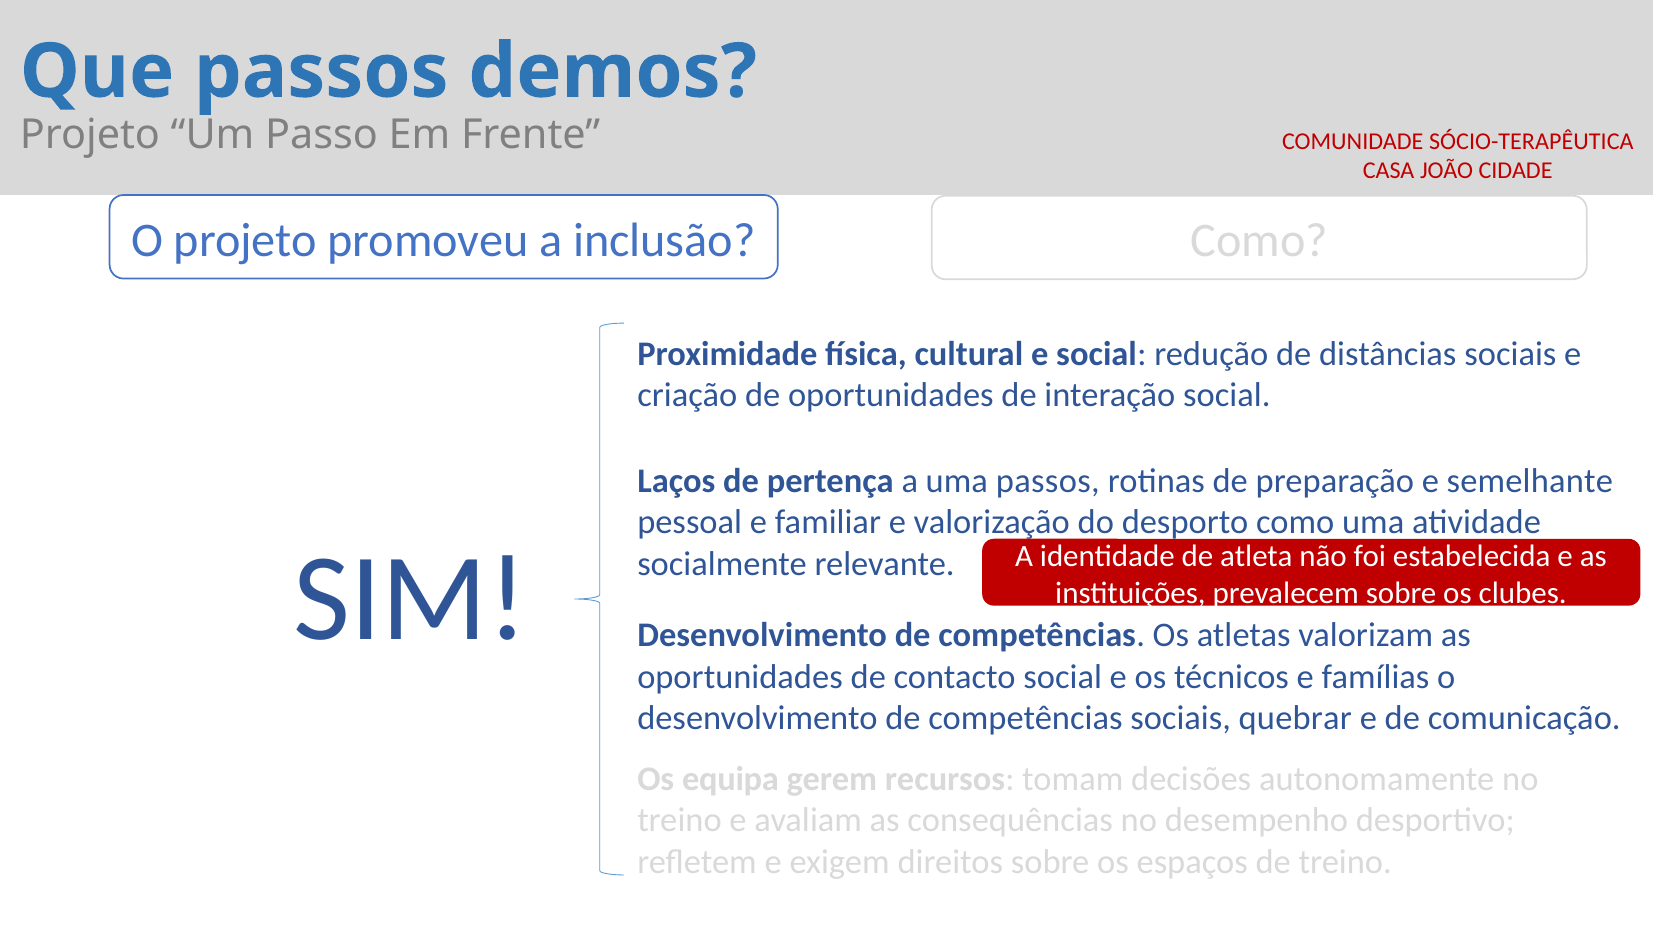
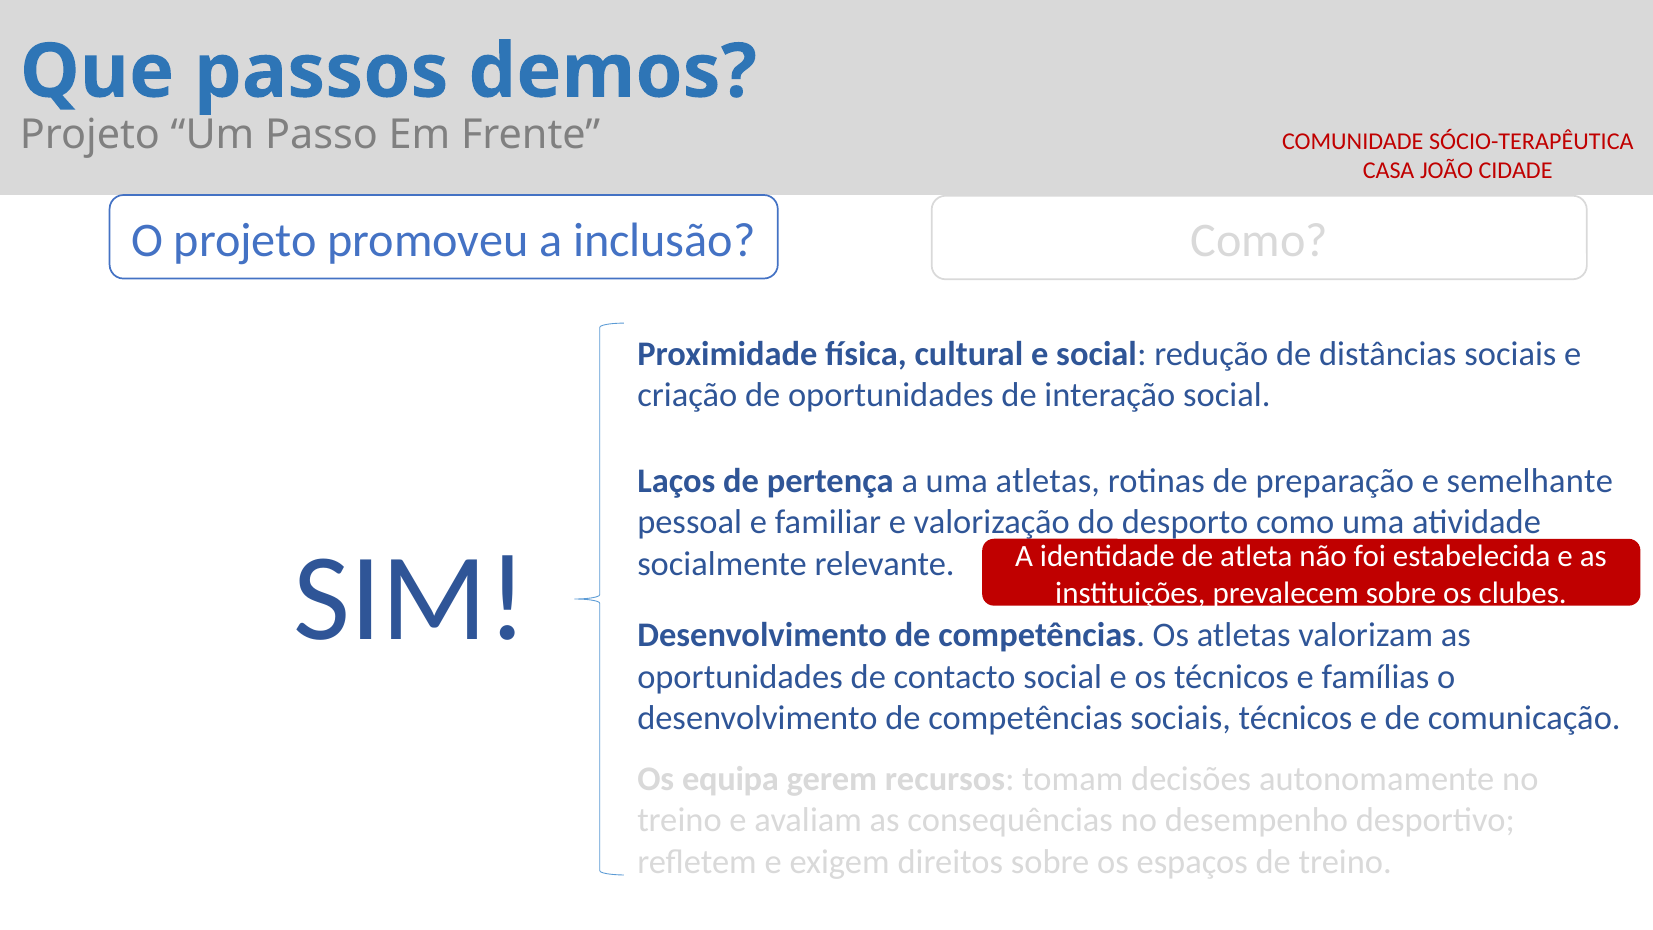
uma passos: passos -> atletas
sociais quebrar: quebrar -> técnicos
